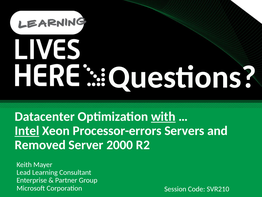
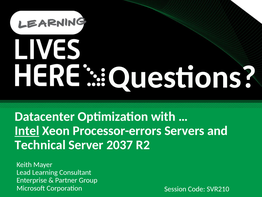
with underline: present -> none
Removed: Removed -> Technical
2000: 2000 -> 2037
